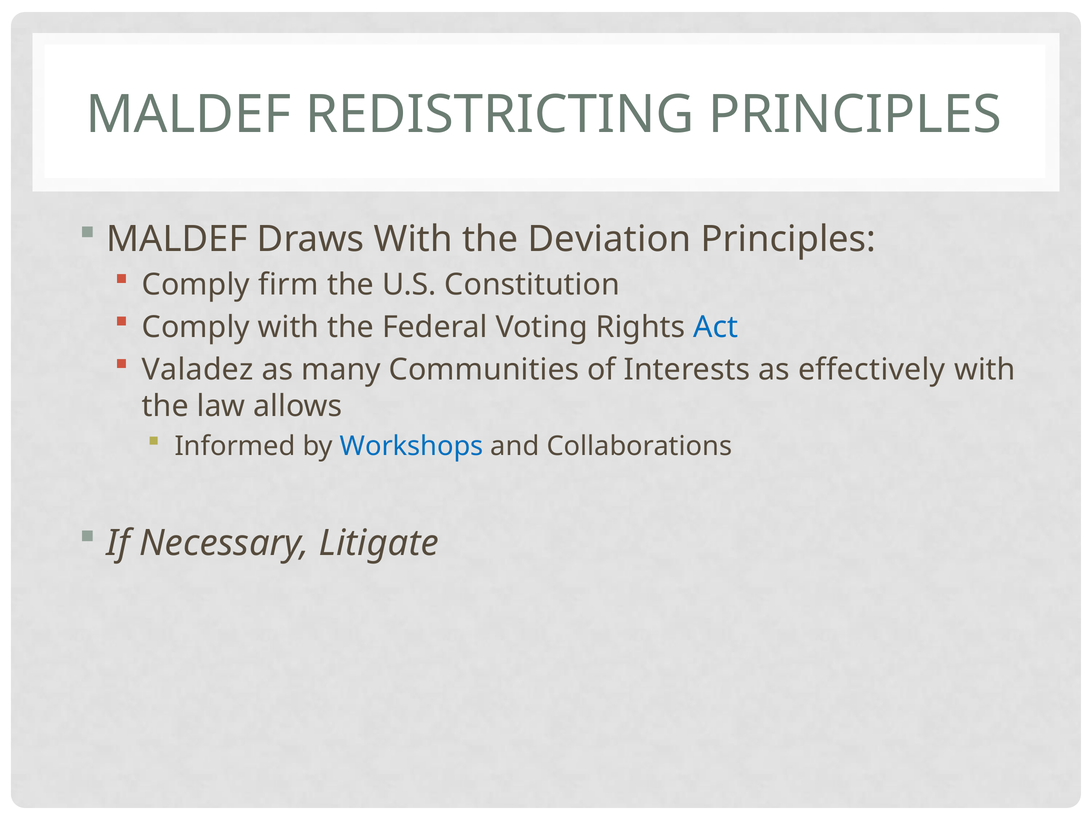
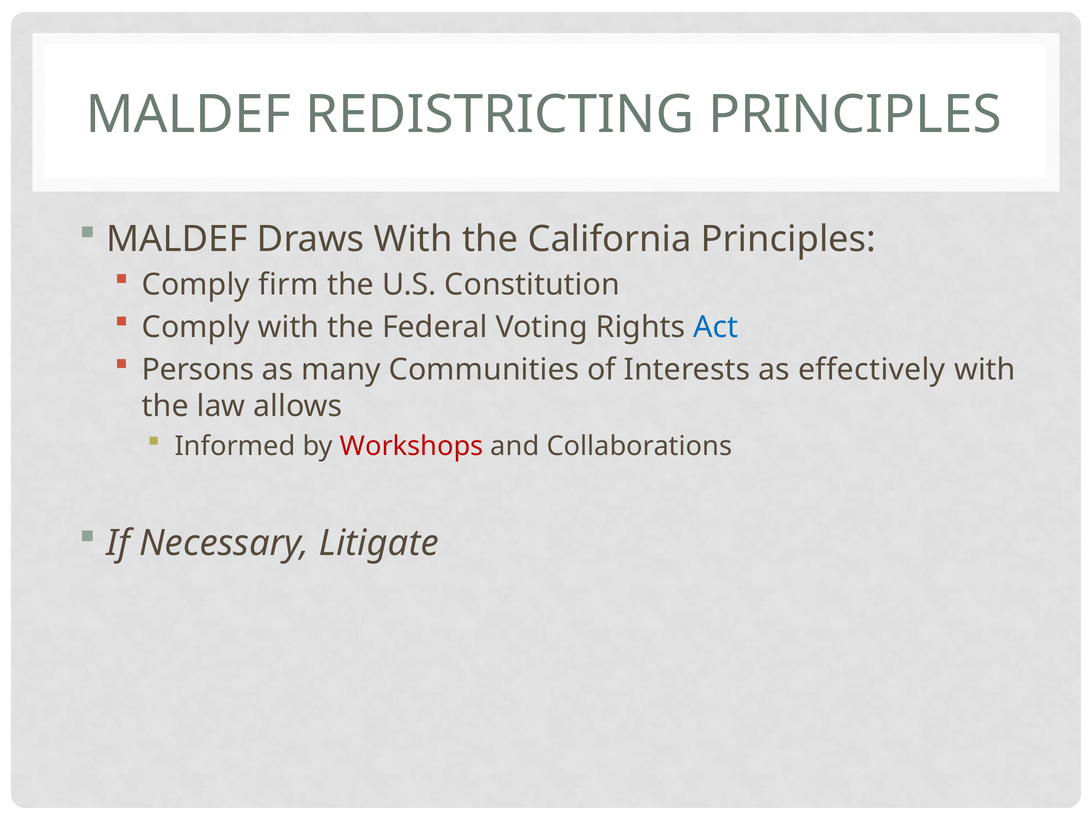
Deviation: Deviation -> California
Valadez: Valadez -> Persons
Workshops colour: blue -> red
